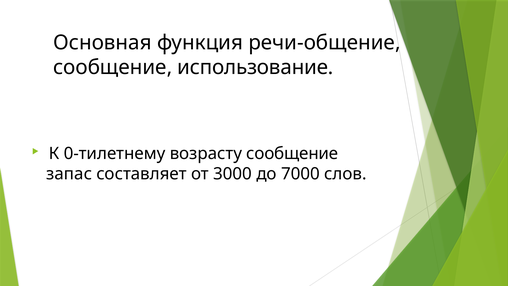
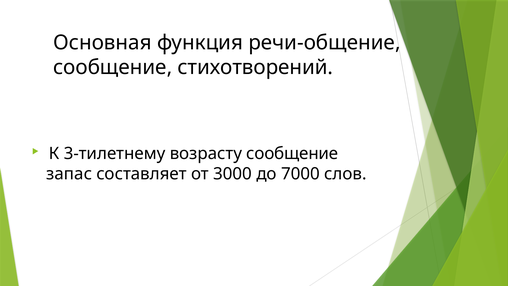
использование: использование -> стихотворений
0-тилетнему: 0-тилетнему -> 3-тилетнему
